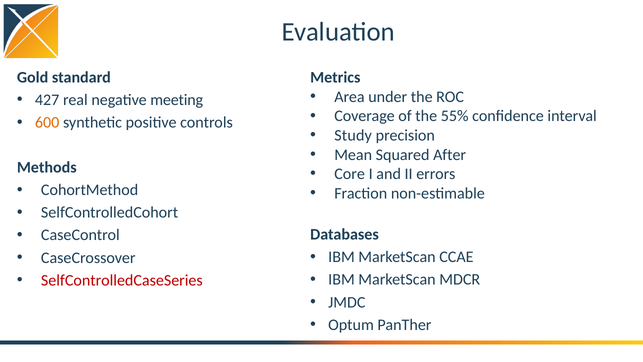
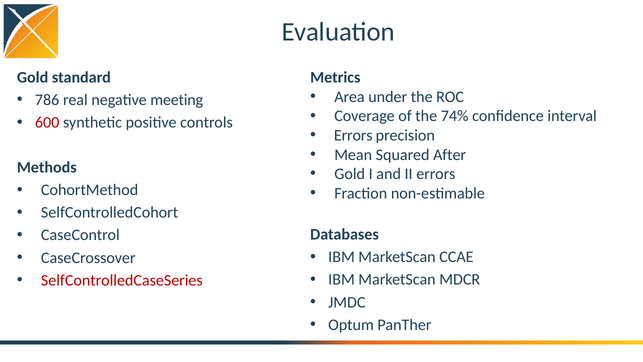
427: 427 -> 786
55%: 55% -> 74%
600 colour: orange -> red
Study at (353, 135): Study -> Errors
Core at (350, 174): Core -> Gold
